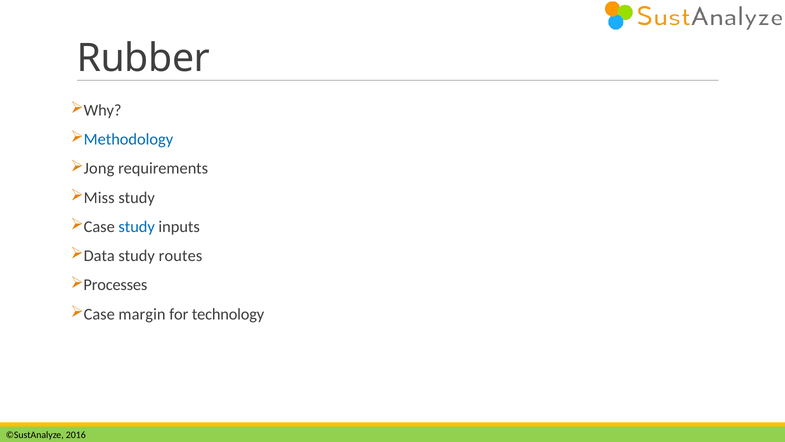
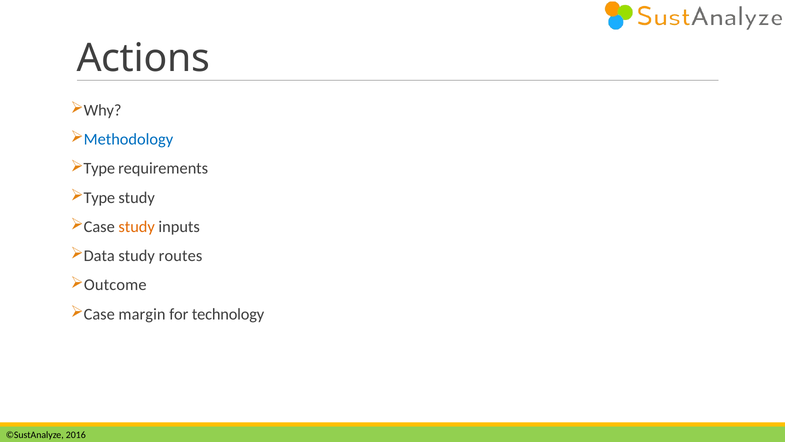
Rubber: Rubber -> Actions
Jong at (99, 168): Jong -> Type
Miss at (99, 197): Miss -> Type
study at (137, 227) colour: blue -> orange
Processes: Processes -> Outcome
